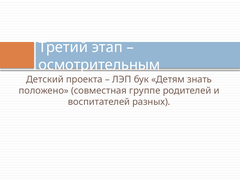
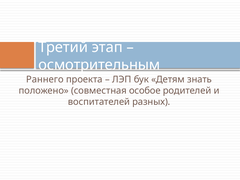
Детский: Детский -> Раннего
группе: группе -> особое
